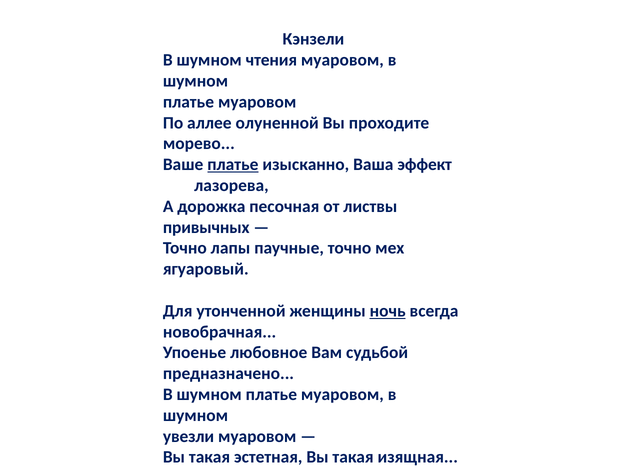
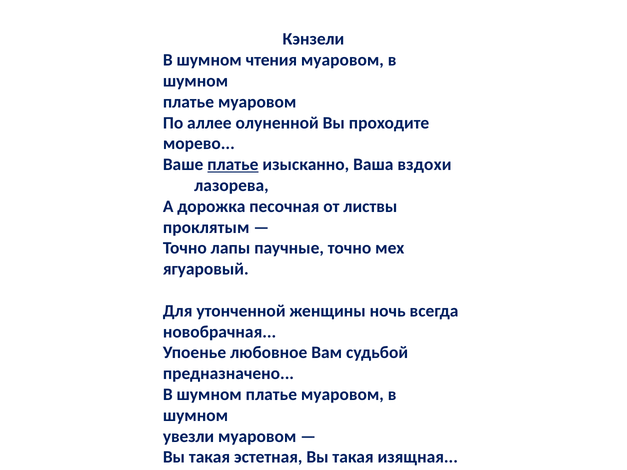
эффект: эффект -> вздохи
привычных: привычных -> проклятым
ночь underline: present -> none
